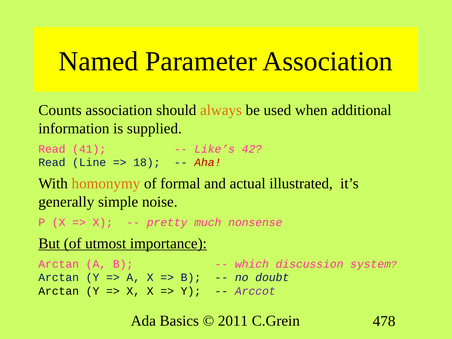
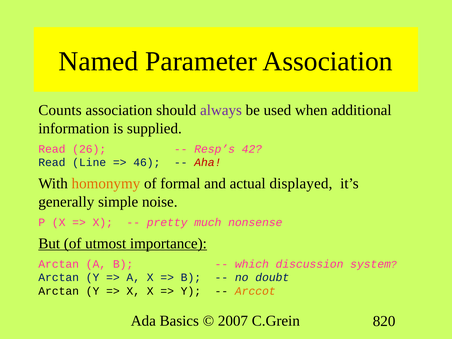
always colour: orange -> purple
41: 41 -> 26
Like’s: Like’s -> Resp’s
18: 18 -> 46
illustrated: illustrated -> displayed
Arccot colour: purple -> orange
2011: 2011 -> 2007
478: 478 -> 820
